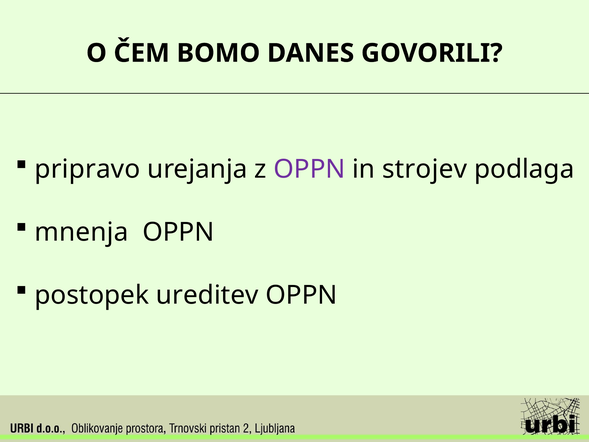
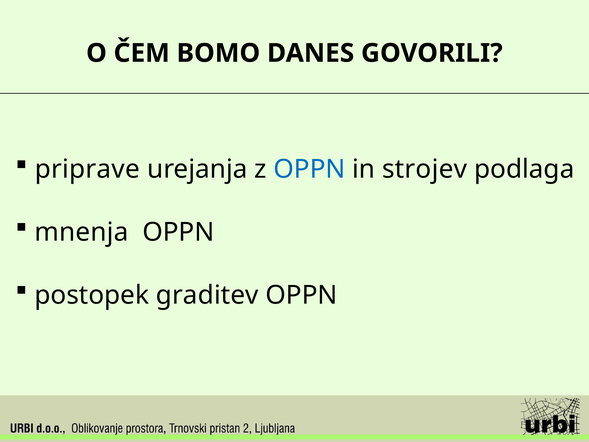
pripravo: pripravo -> priprave
OPPN at (309, 169) colour: purple -> blue
ureditev: ureditev -> graditev
